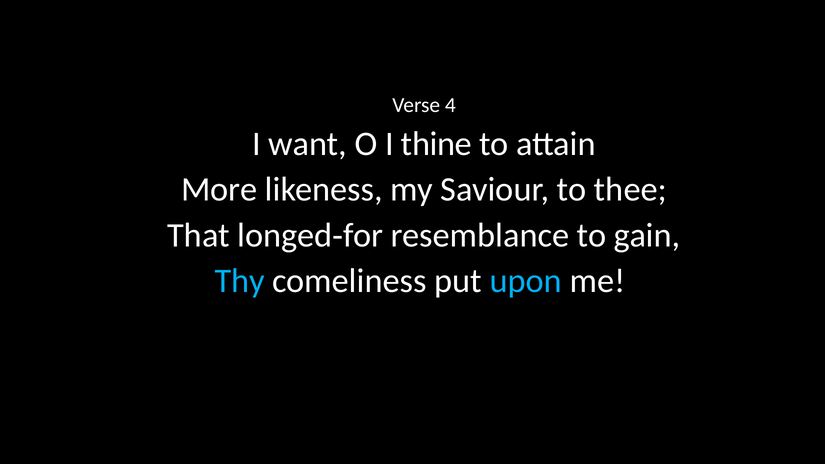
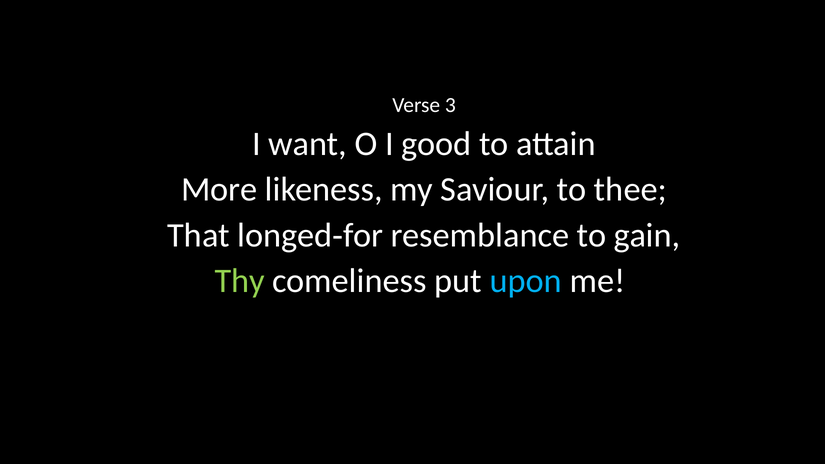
4: 4 -> 3
thine: thine -> good
Thy colour: light blue -> light green
